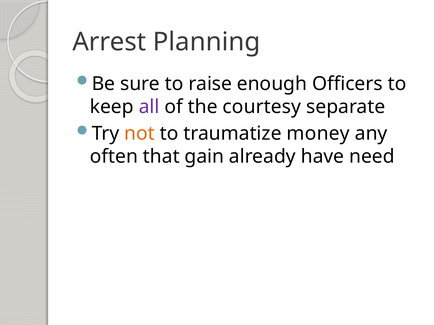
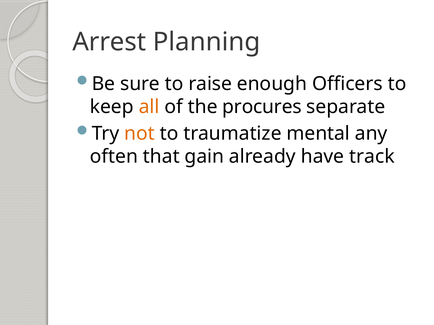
all colour: purple -> orange
courtesy: courtesy -> procures
money: money -> mental
need: need -> track
